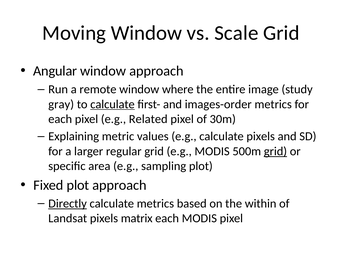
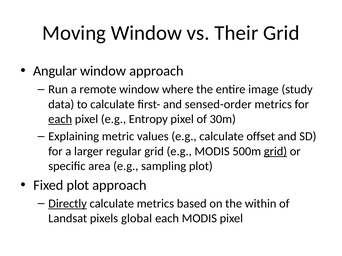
Scale: Scale -> Their
gray: gray -> data
calculate at (112, 104) underline: present -> none
images-order: images-order -> sensed-order
each at (60, 119) underline: none -> present
Related: Related -> Entropy
calculate pixels: pixels -> offset
matrix: matrix -> global
